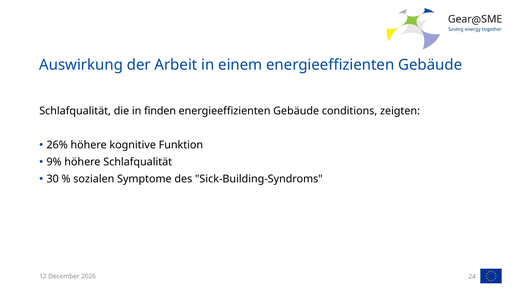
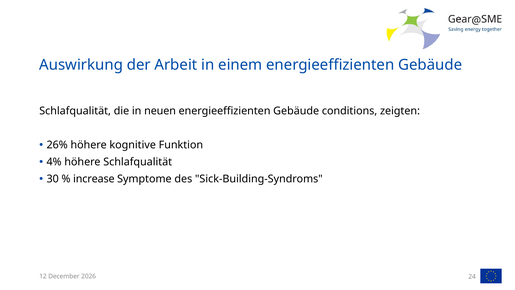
finden: finden -> neuen
9%: 9% -> 4%
sozialen: sozialen -> increase
